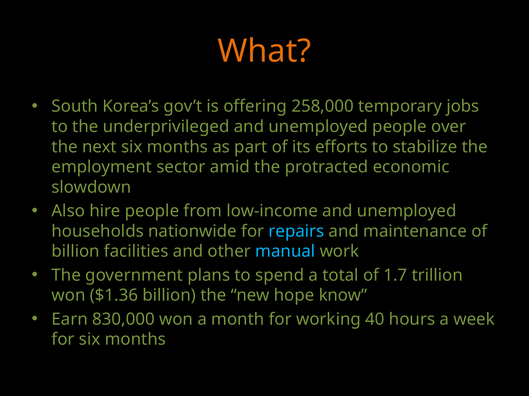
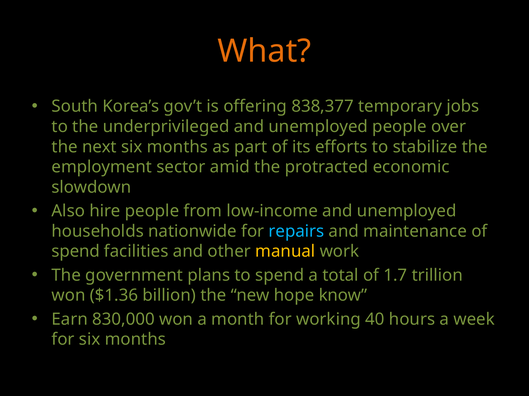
258,000: 258,000 -> 838,377
billion at (76, 252): billion -> spend
manual colour: light blue -> yellow
